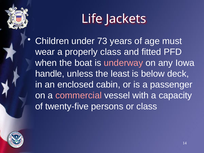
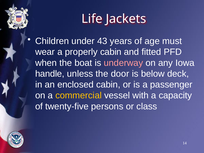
73: 73 -> 43
properly class: class -> cabin
least: least -> door
commercial colour: pink -> yellow
